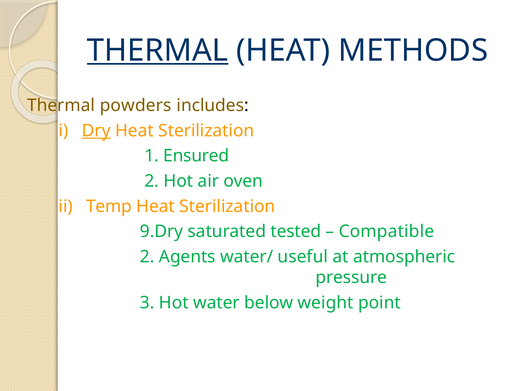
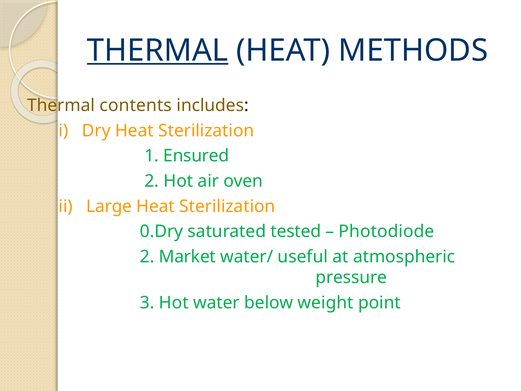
powders: powders -> contents
Dry underline: present -> none
Temp: Temp -> Large
9.Dry: 9.Dry -> 0.Dry
Compatible: Compatible -> Photodiode
Agents: Agents -> Market
